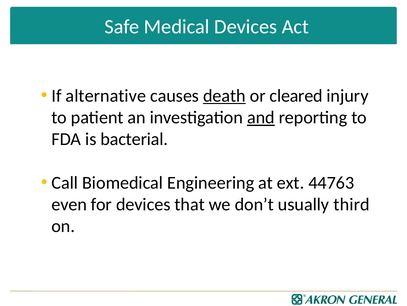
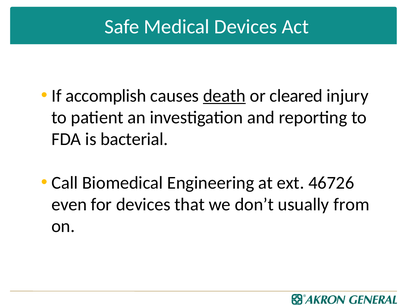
alternative: alternative -> accomplish
and underline: present -> none
44763: 44763 -> 46726
third: third -> from
